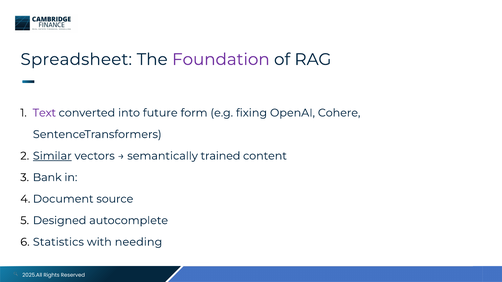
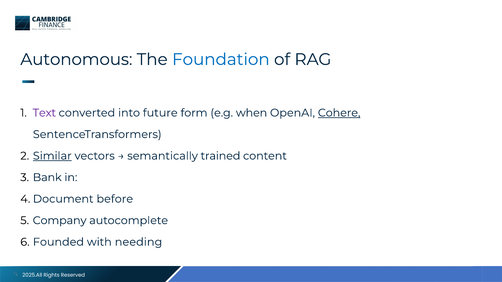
Spreadsheet: Spreadsheet -> Autonomous
Foundation colour: purple -> blue
fixing: fixing -> when
Cohere underline: none -> present
source: source -> before
Designed: Designed -> Company
Statistics: Statistics -> Founded
